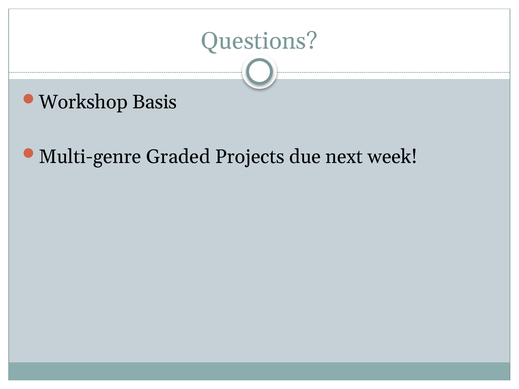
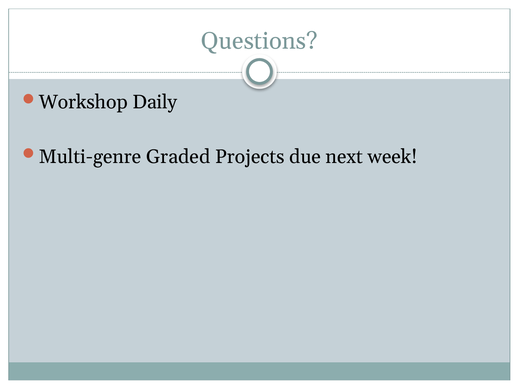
Basis: Basis -> Daily
